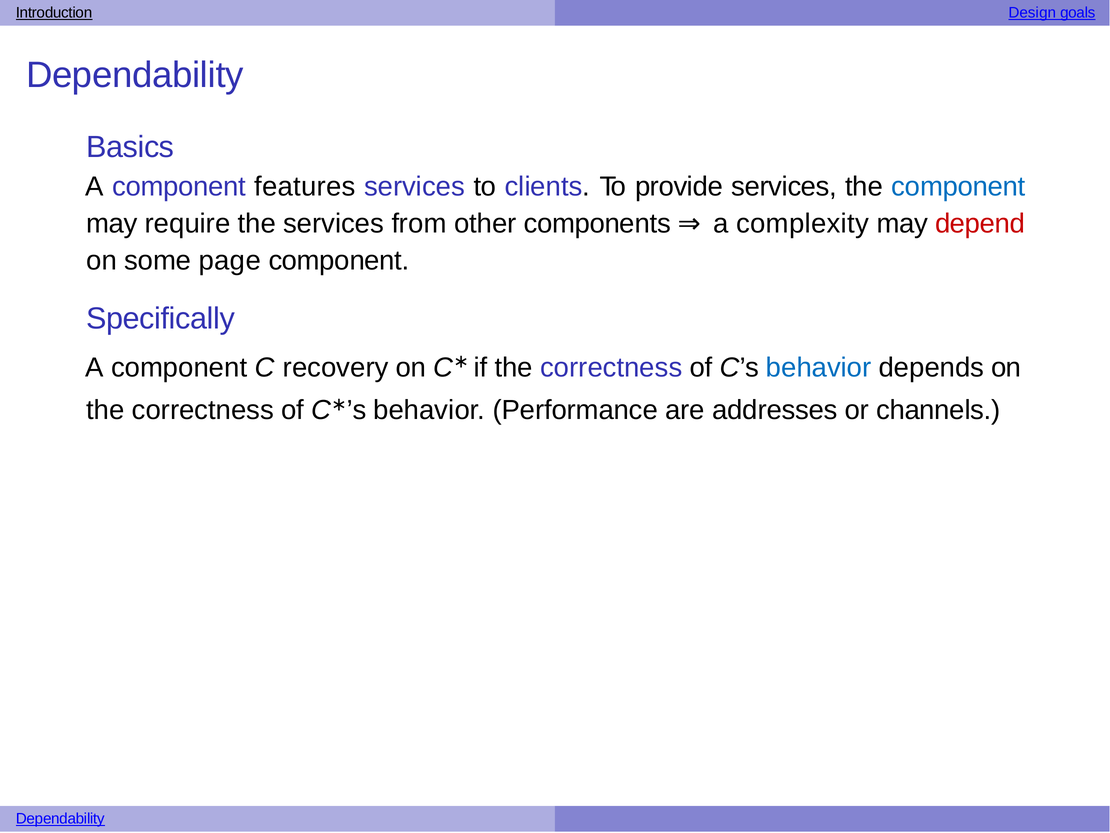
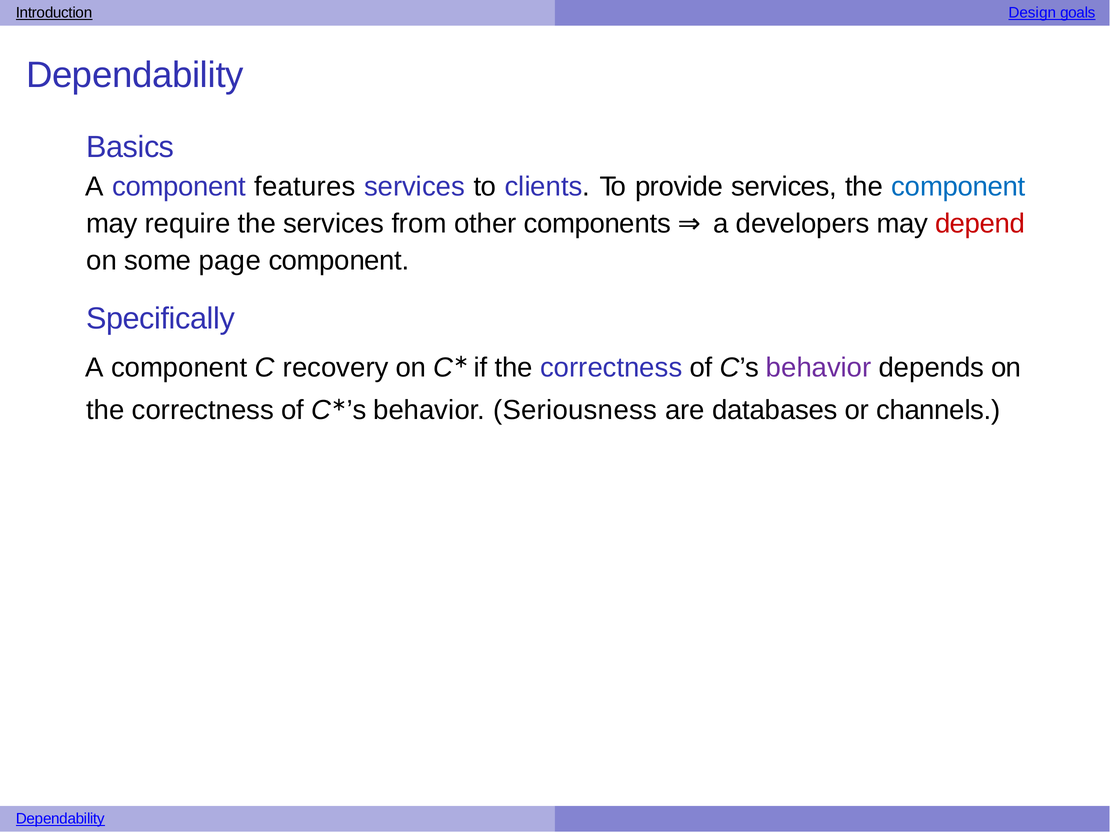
complexity: complexity -> developers
behavior at (819, 368) colour: blue -> purple
Performance: Performance -> Seriousness
addresses: addresses -> databases
